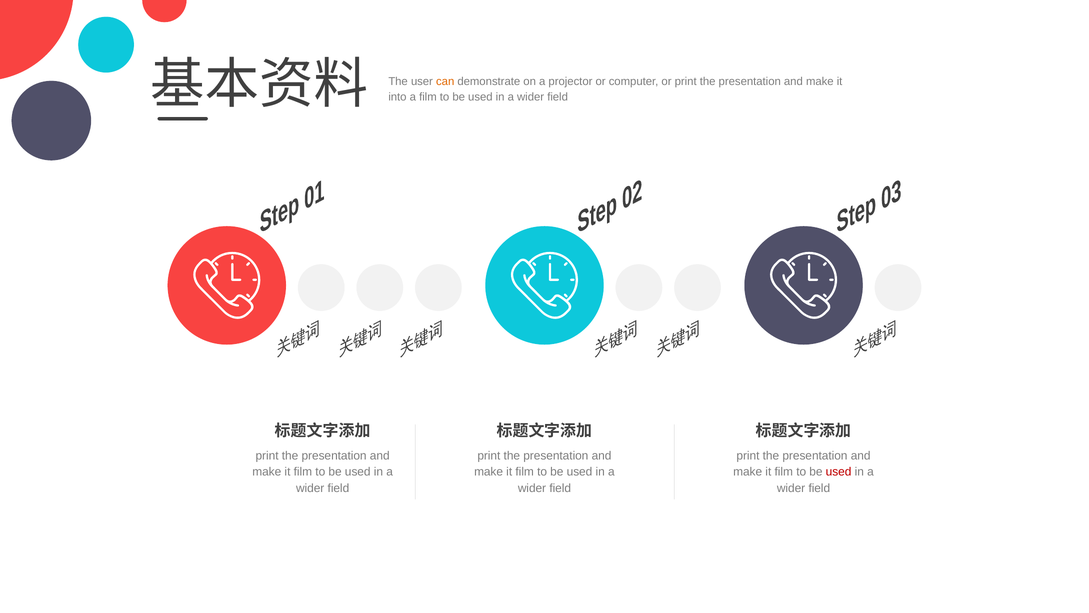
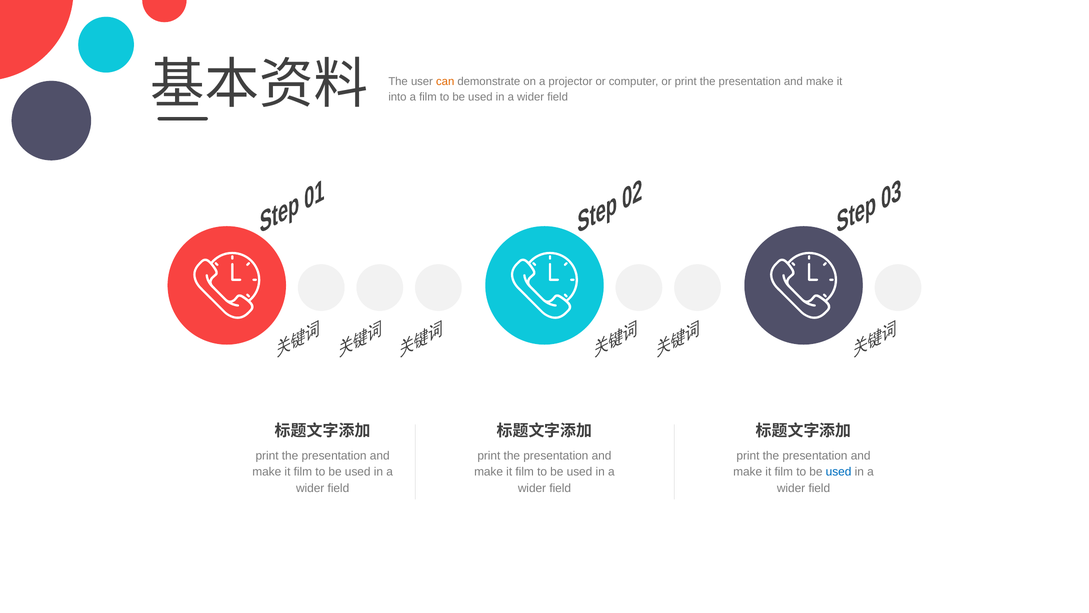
used at (839, 472) colour: red -> blue
